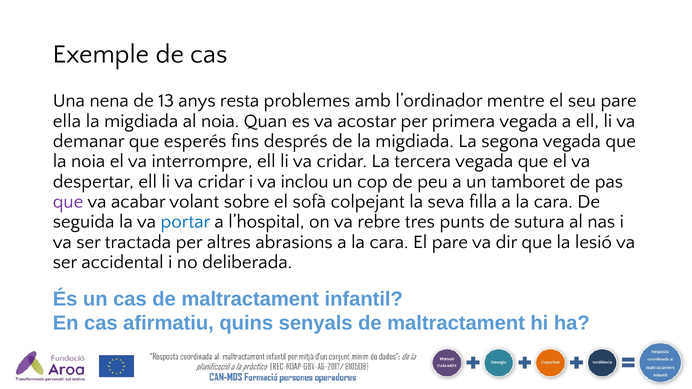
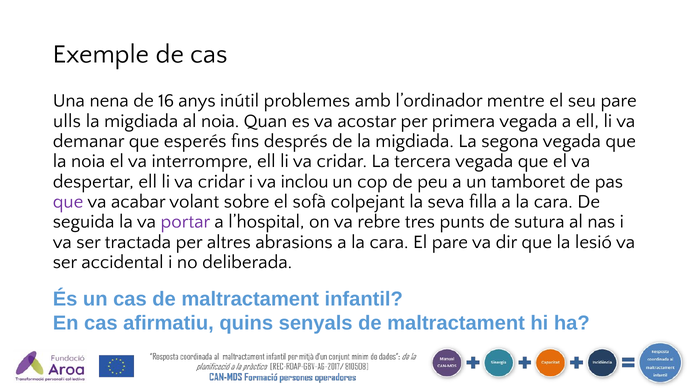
13: 13 -> 16
resta: resta -> inútil
ella: ella -> ulls
portar colour: blue -> purple
